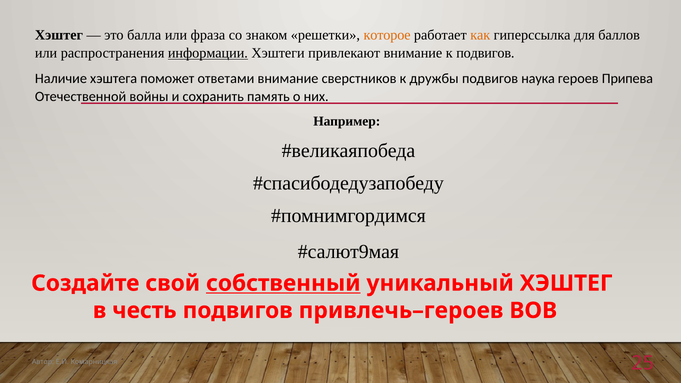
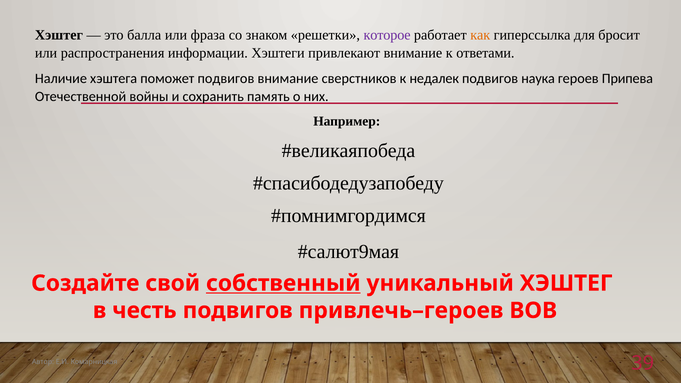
которое colour: orange -> purple
баллов: баллов -> бросит
информации underline: present -> none
к подвигов: подвигов -> ответами
поможет ответами: ответами -> подвигов
дружбы: дружбы -> недалек
25: 25 -> 39
